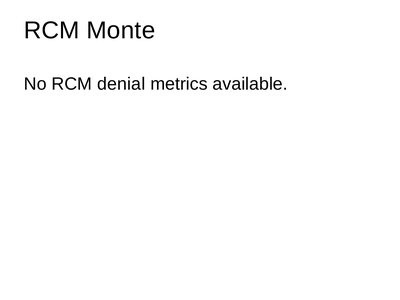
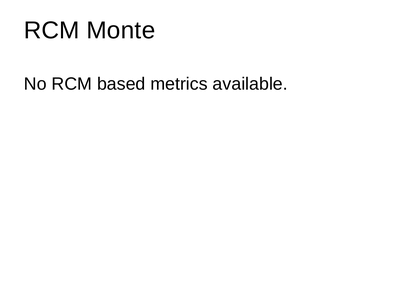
denial: denial -> based
